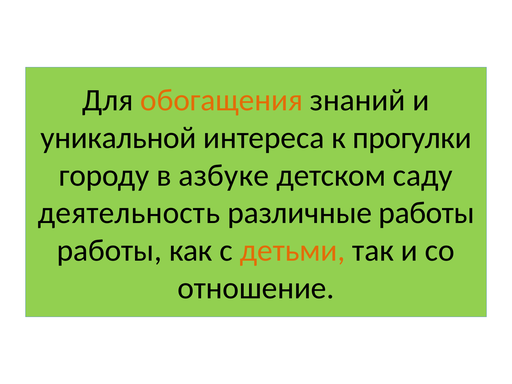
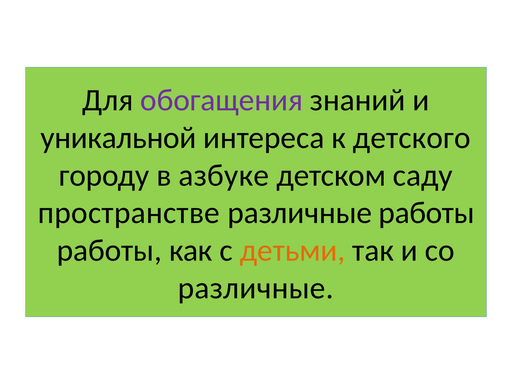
обогащения colour: orange -> purple
прогулки: прогулки -> детского
деятельность: деятельность -> пространстве
отношение at (256, 288): отношение -> различные
